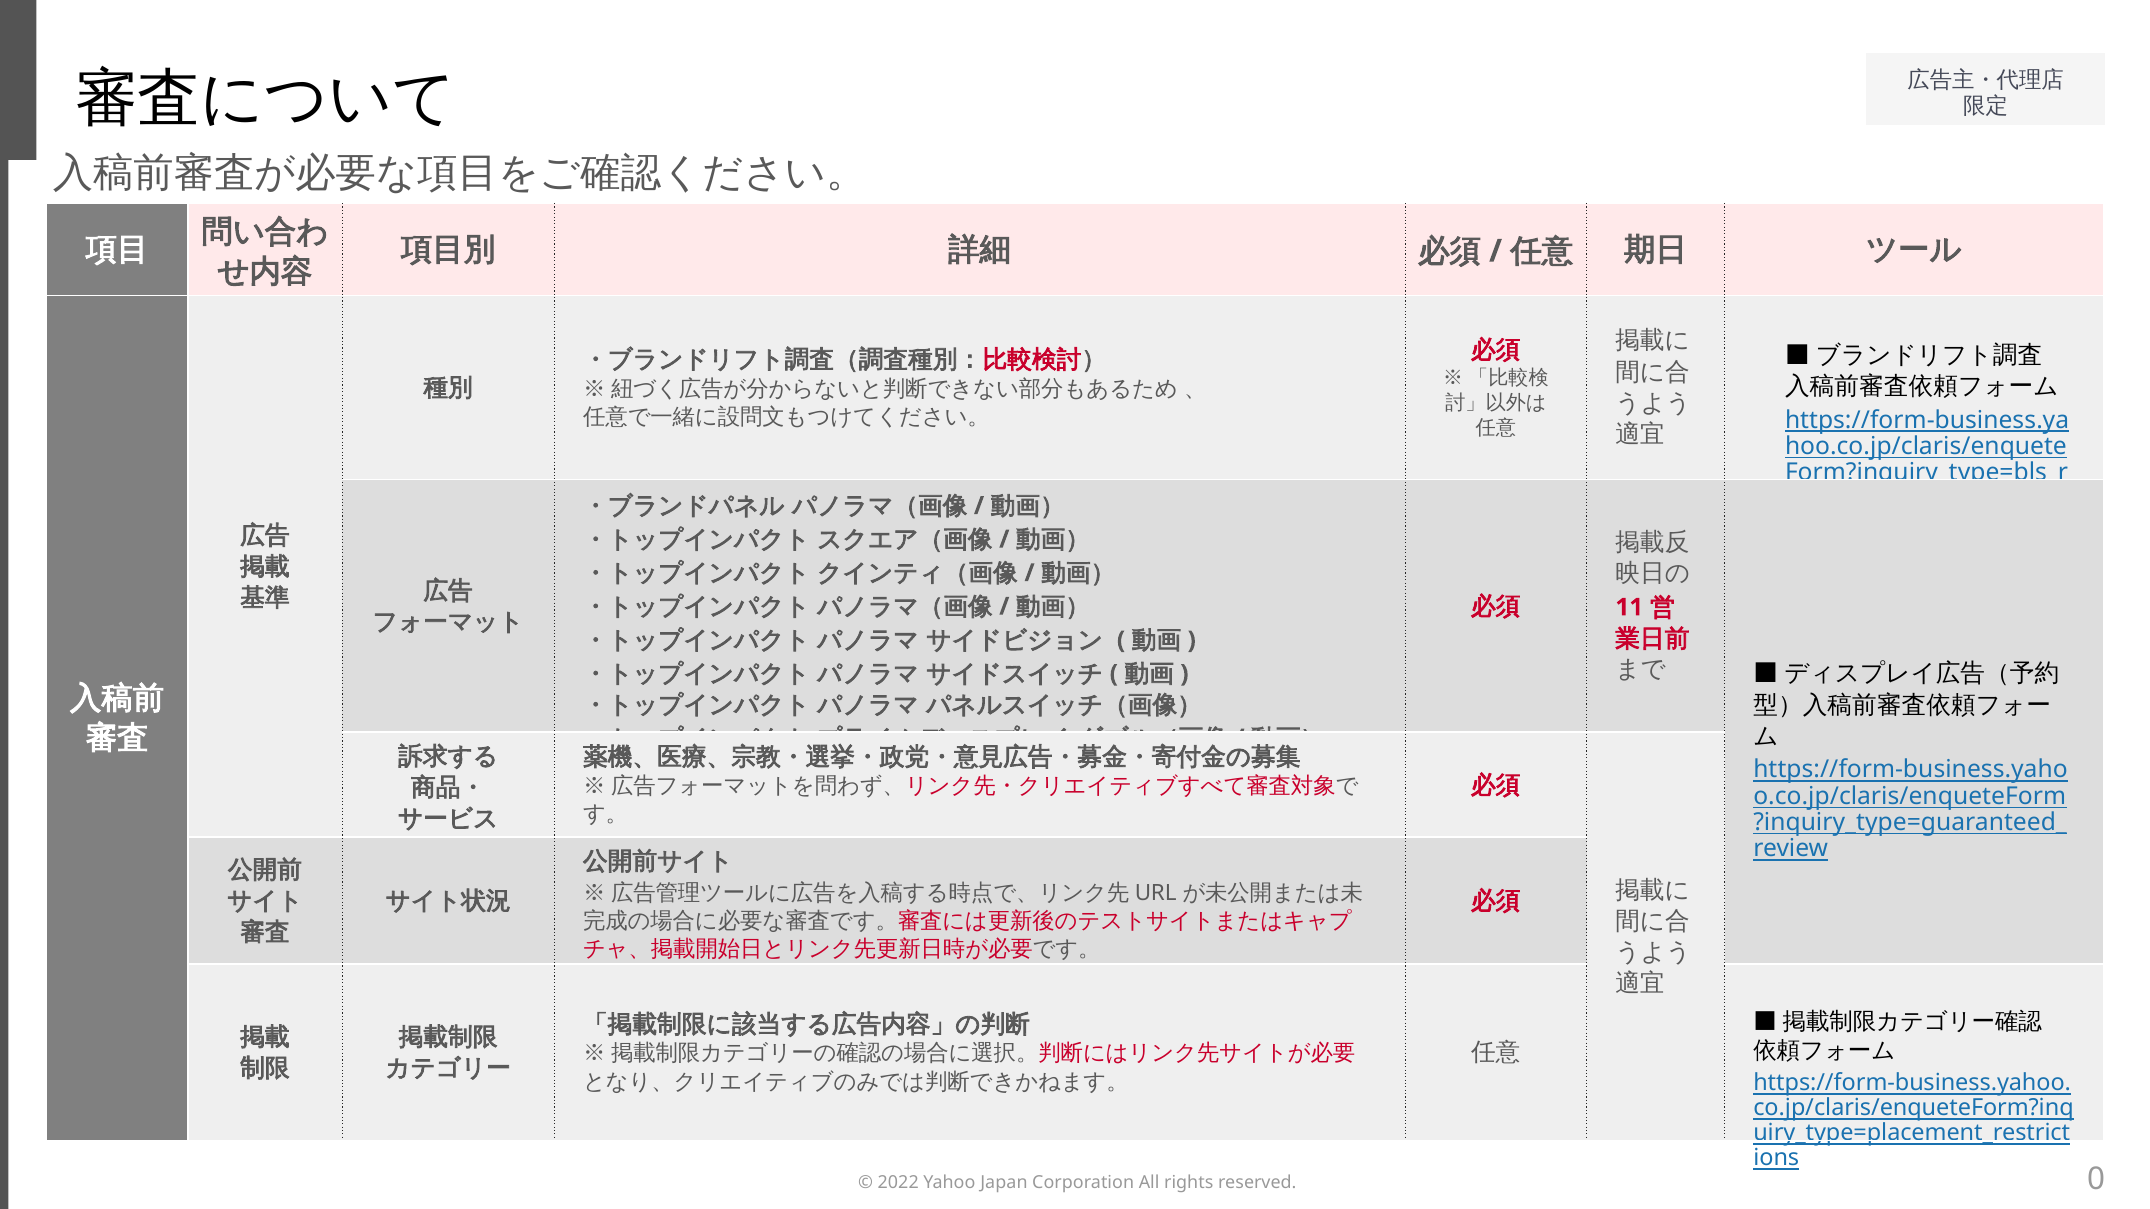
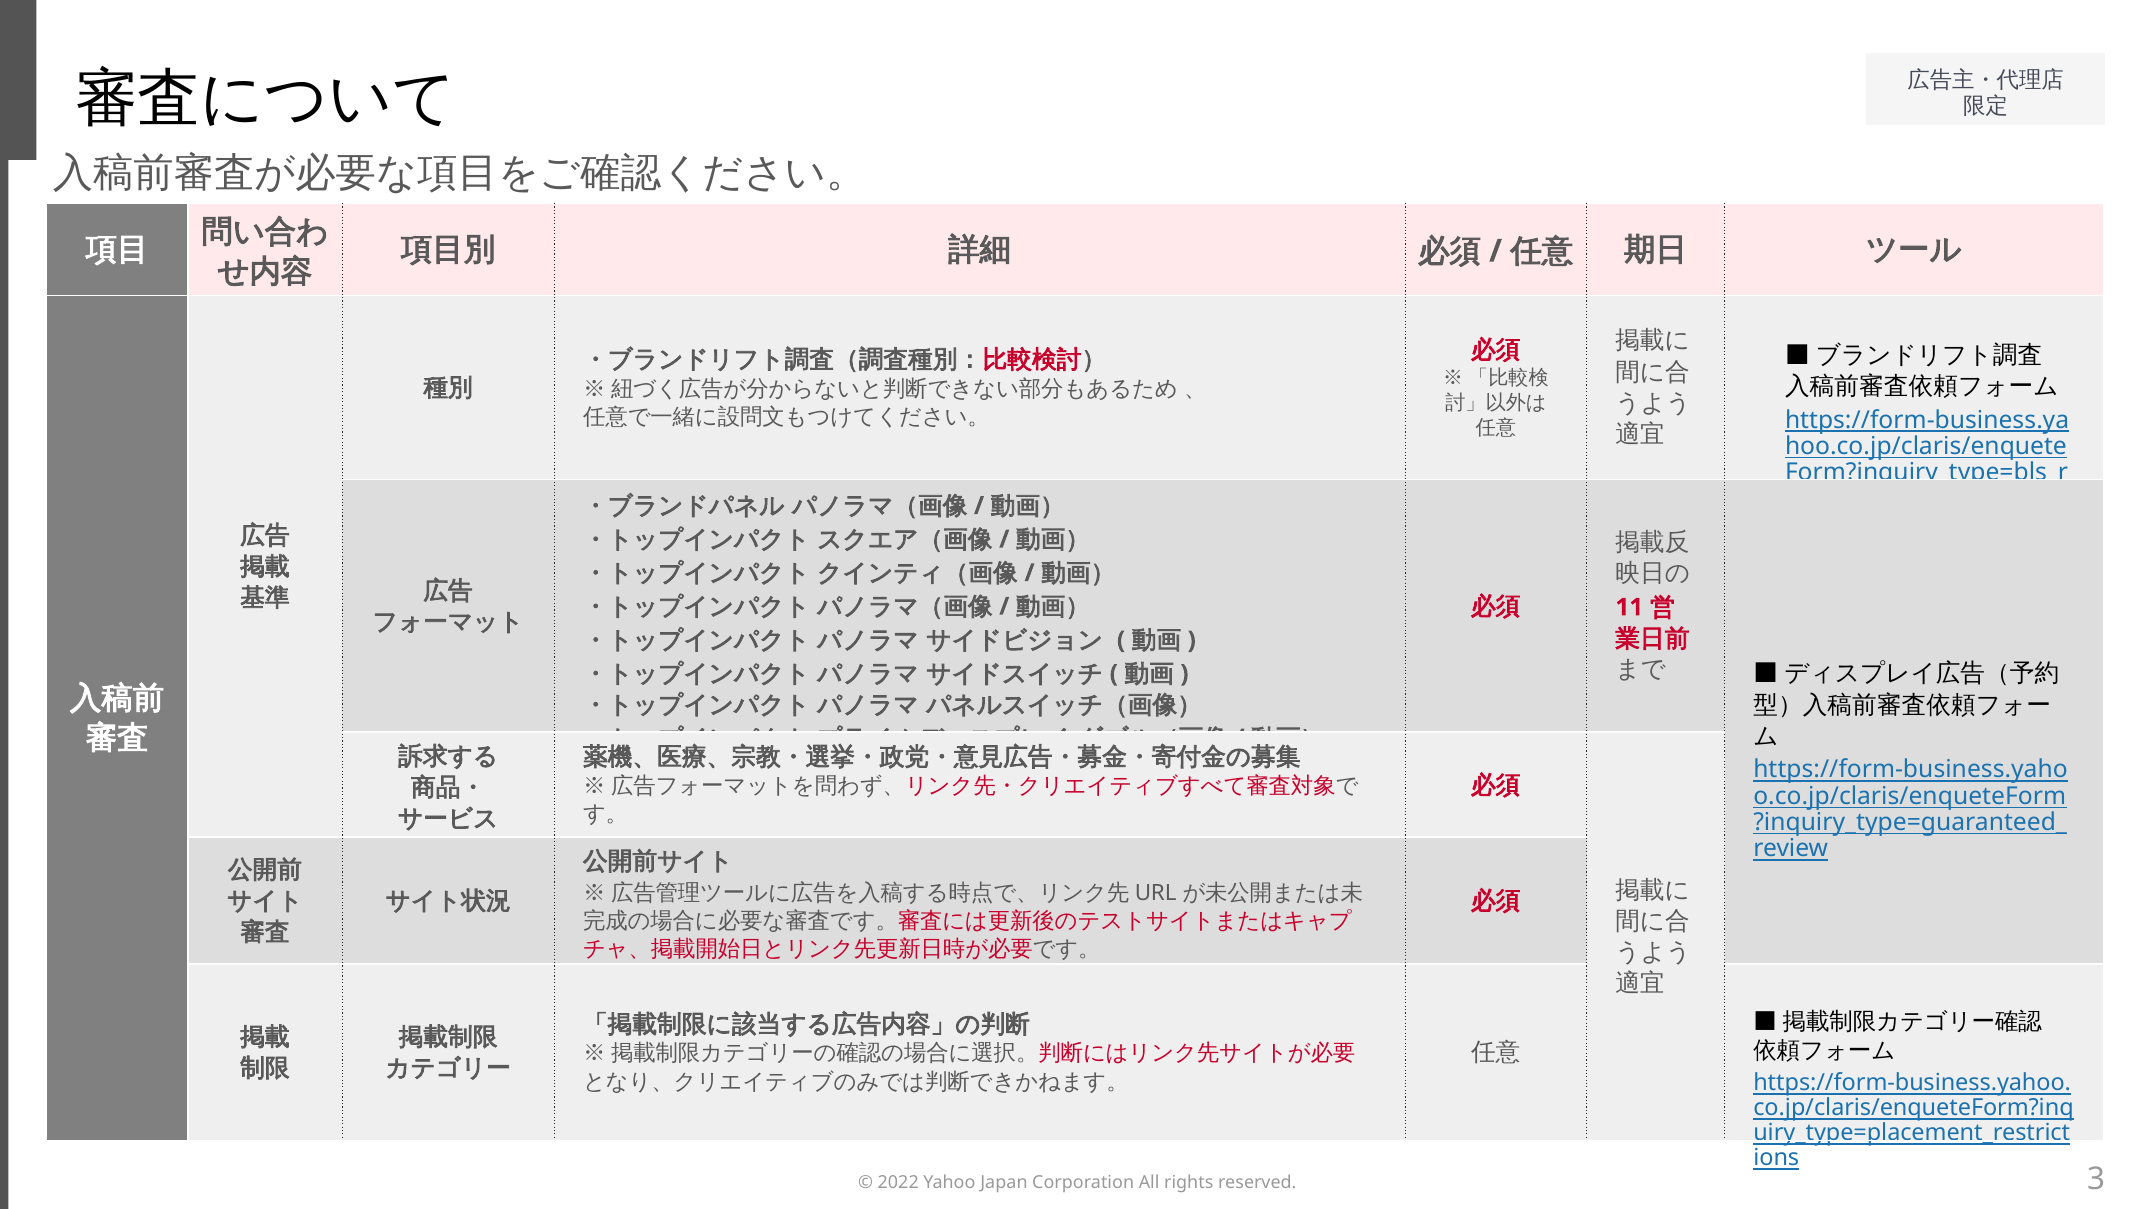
0: 0 -> 3
